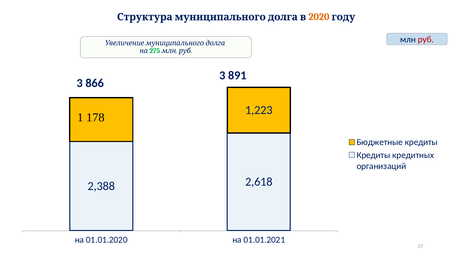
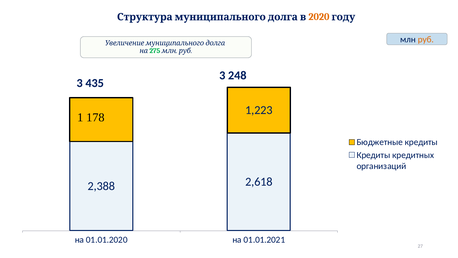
руб at (426, 40) colour: red -> orange
891: 891 -> 248
866: 866 -> 435
